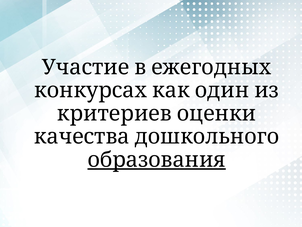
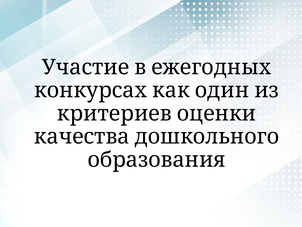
образования underline: present -> none
